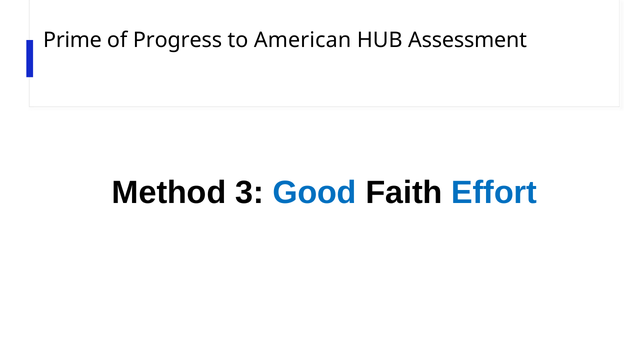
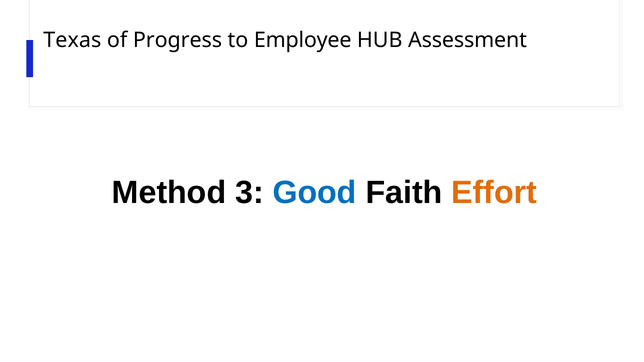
Prime: Prime -> Texas
American: American -> Employee
Effort colour: blue -> orange
